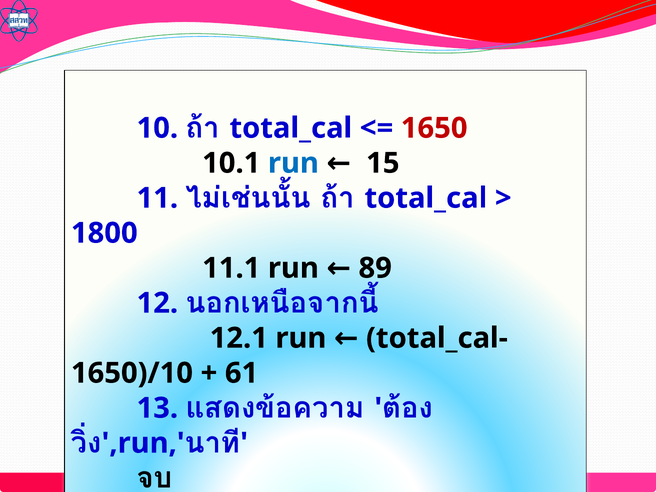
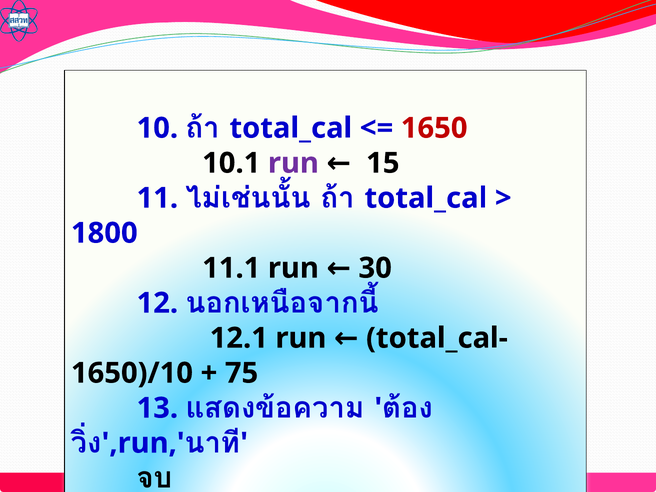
run at (293, 163) colour: blue -> purple
89: 89 -> 30
61: 61 -> 75
